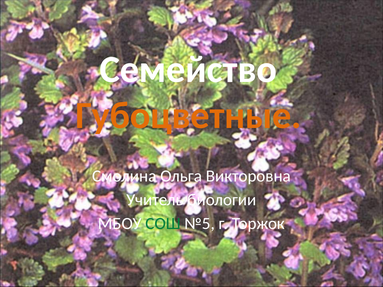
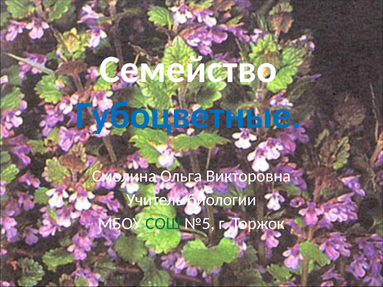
Губоцветные colour: orange -> blue
